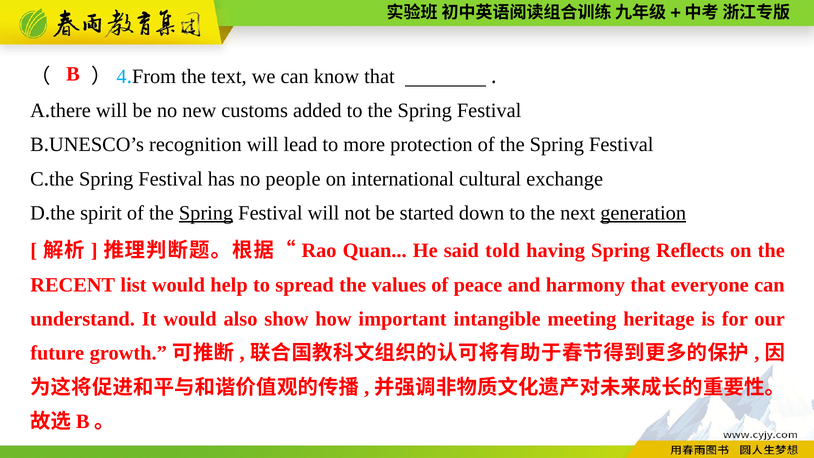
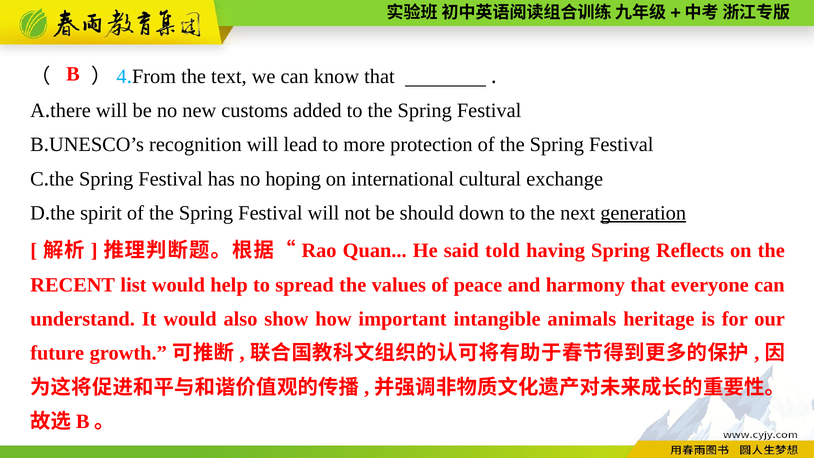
people: people -> hoping
Spring at (206, 213) underline: present -> none
started: started -> should
meeting: meeting -> animals
